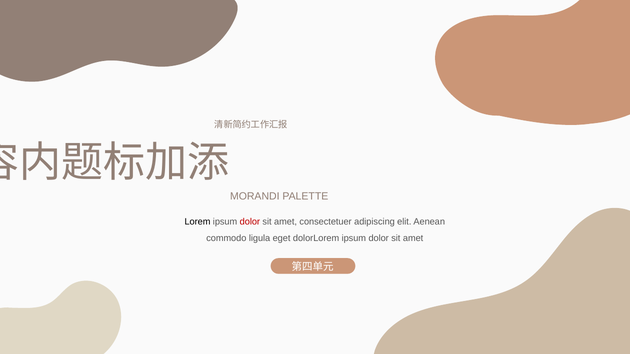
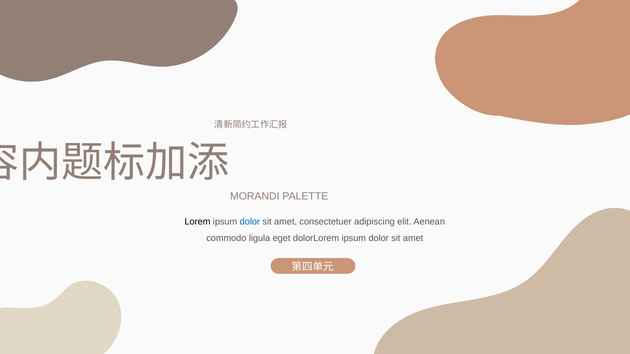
dolor at (250, 222) colour: red -> blue
